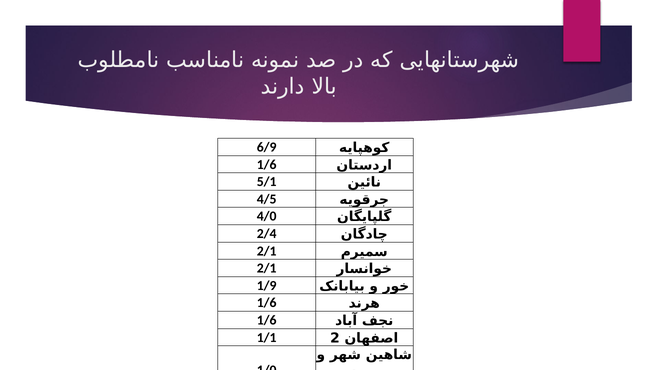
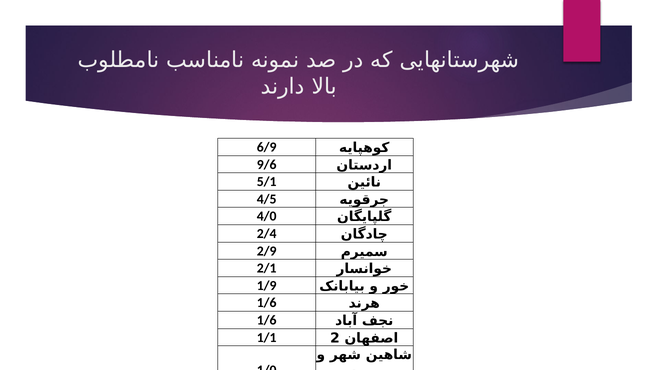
1/6 at (267, 165): 1/6 -> 9/6
2/1 at (267, 251): 2/1 -> 2/9
